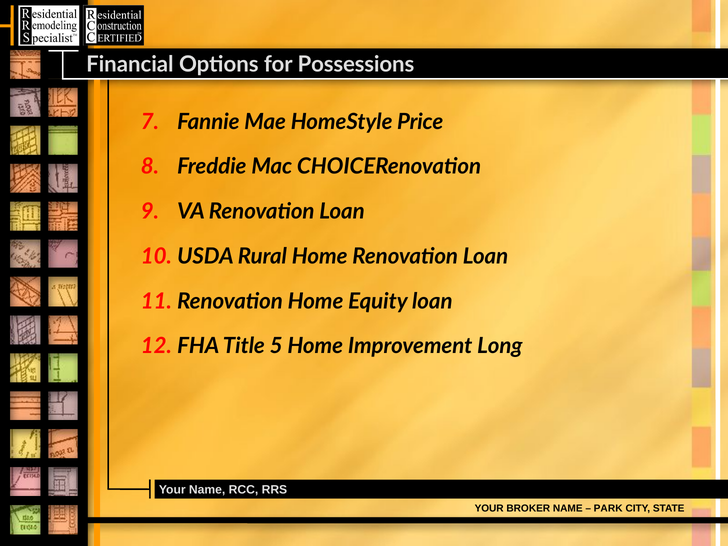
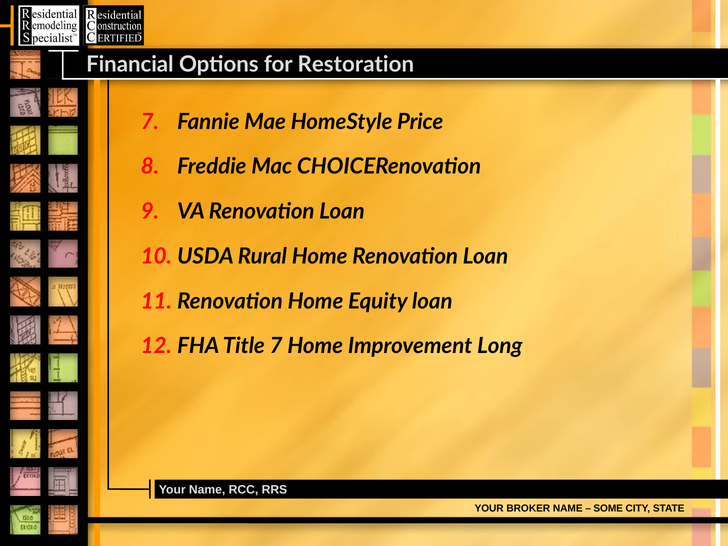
Possessions: Possessions -> Restoration
Title 5: 5 -> 7
PARK: PARK -> SOME
